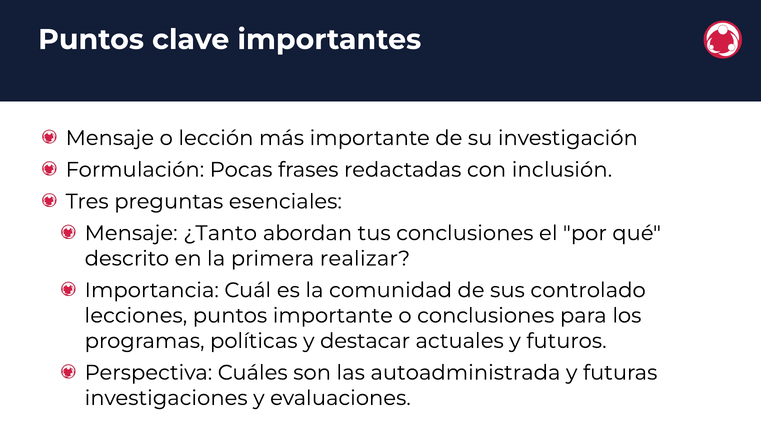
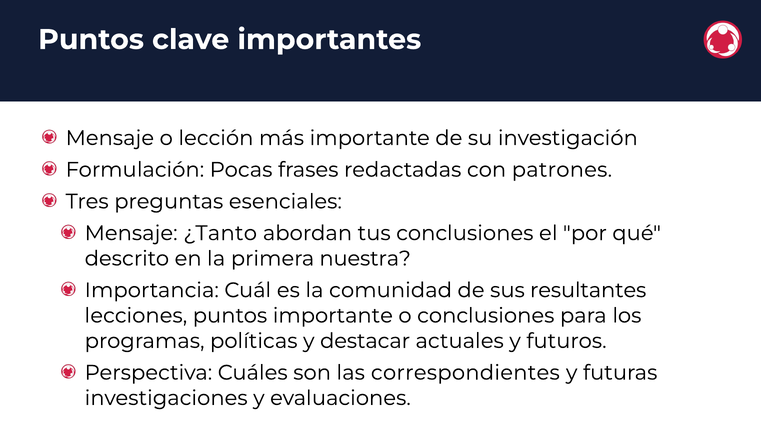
inclusión: inclusión -> patrones
realizar: realizar -> nuestra
controlado: controlado -> resultantes
autoadministrada: autoadministrada -> correspondientes
